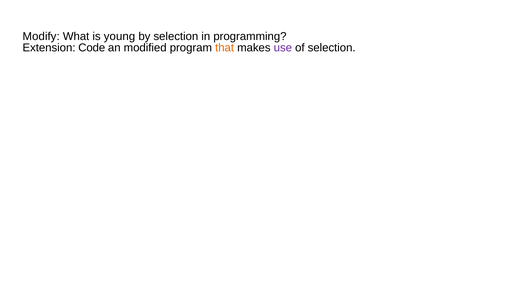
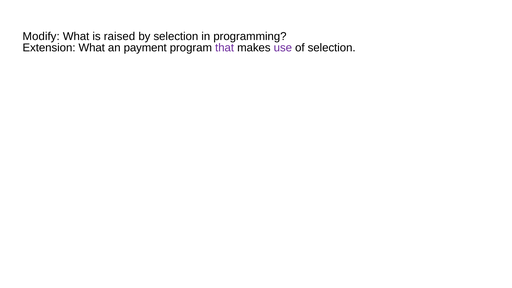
young: young -> raised
Extension Code: Code -> What
modified: modified -> payment
that colour: orange -> purple
